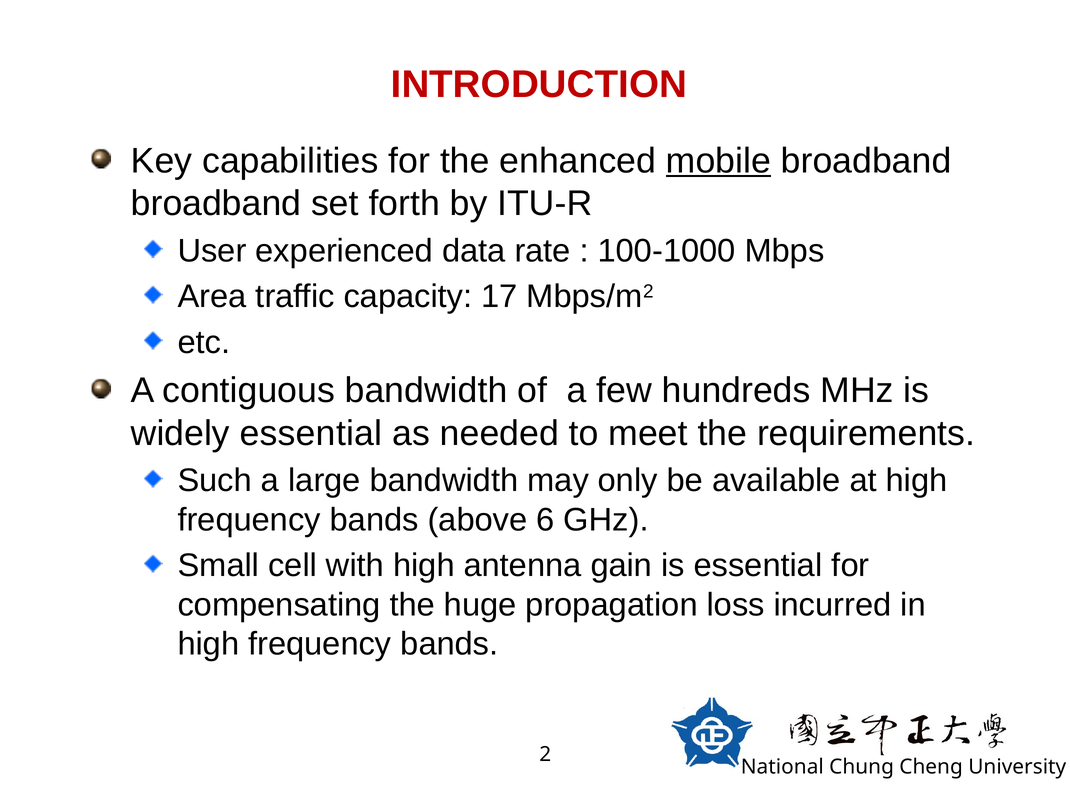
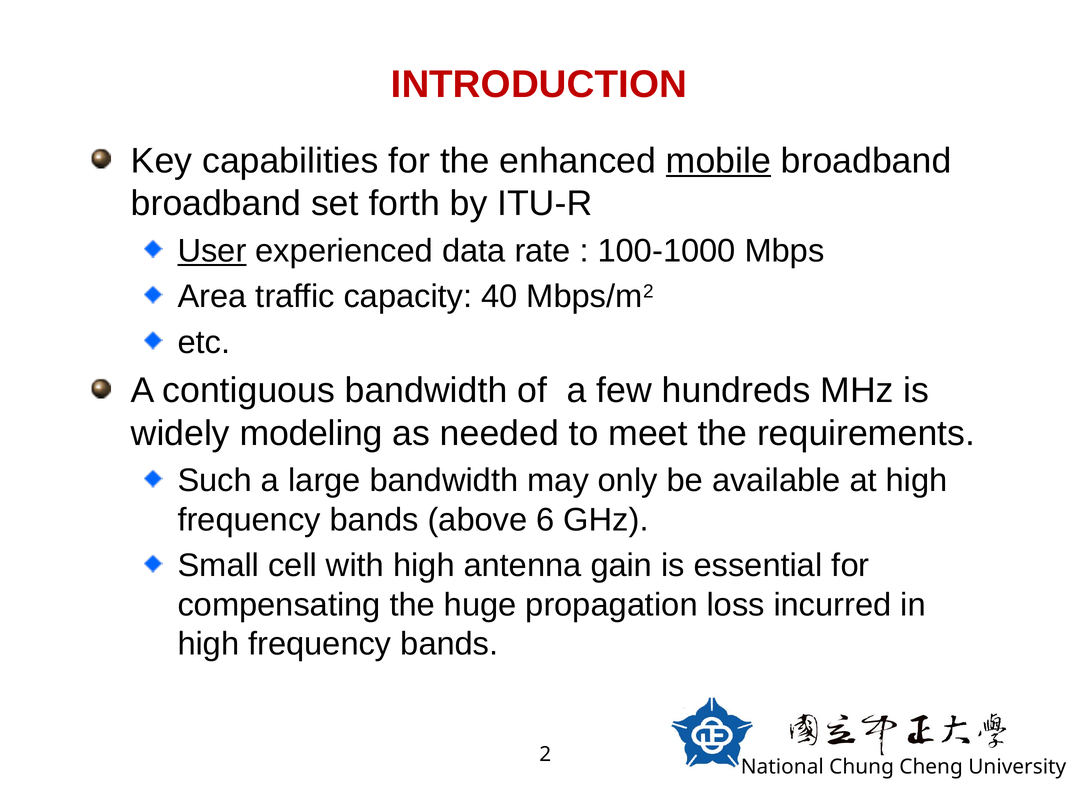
User underline: none -> present
17: 17 -> 40
widely essential: essential -> modeling
